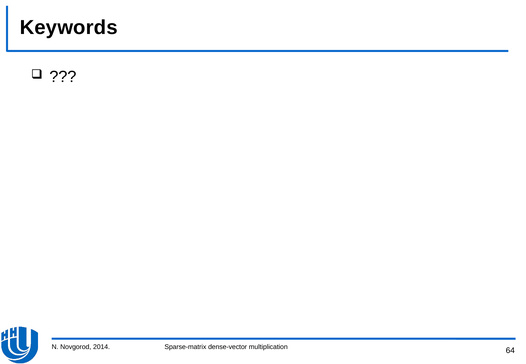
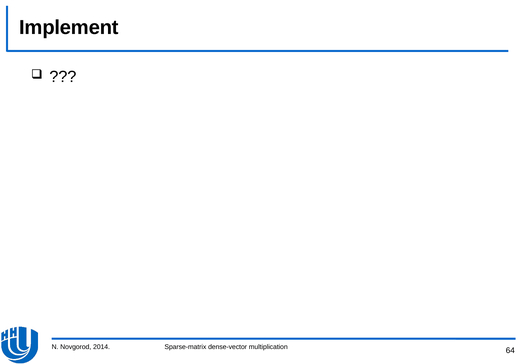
Keywords: Keywords -> Implement
